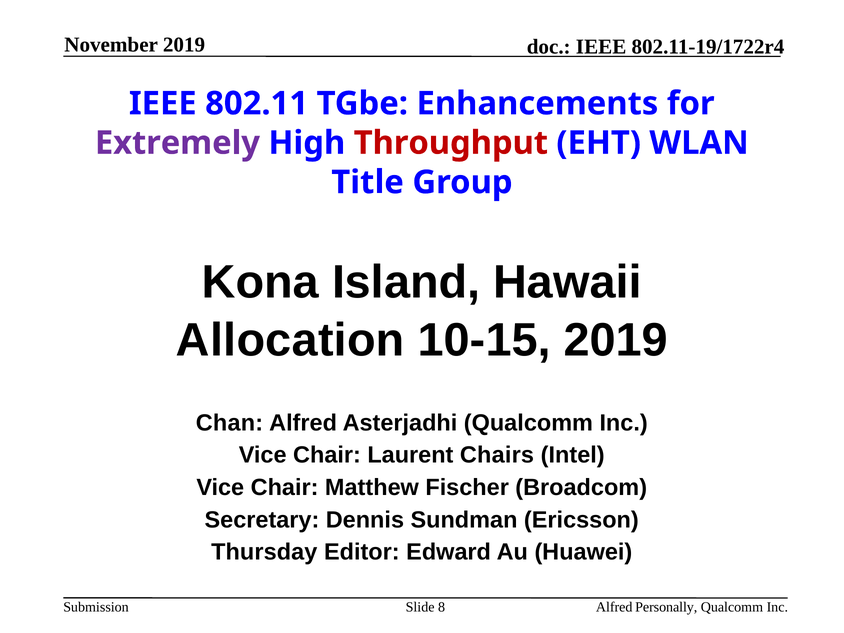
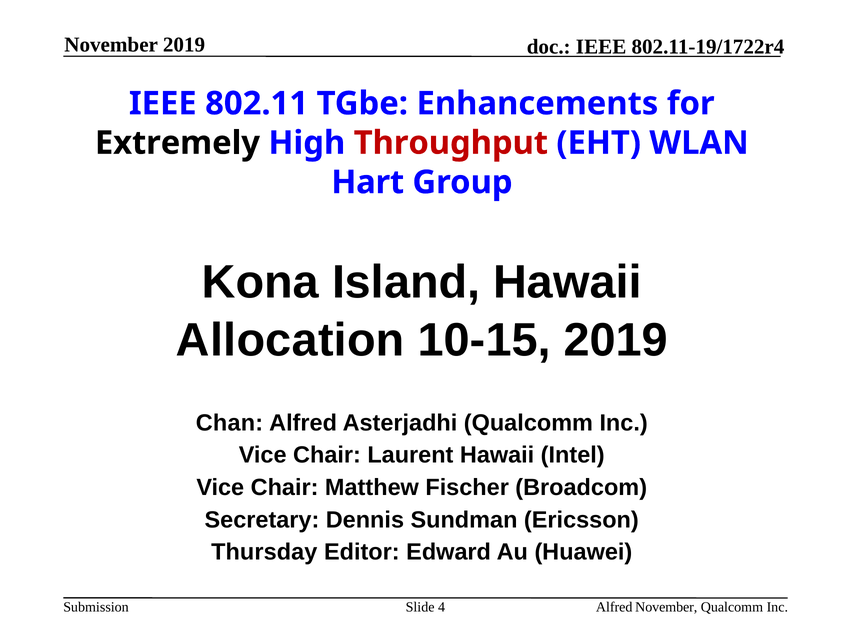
Extremely colour: purple -> black
Title: Title -> Hart
Laurent Chairs: Chairs -> Hawaii
8: 8 -> 4
Alfred Personally: Personally -> November
